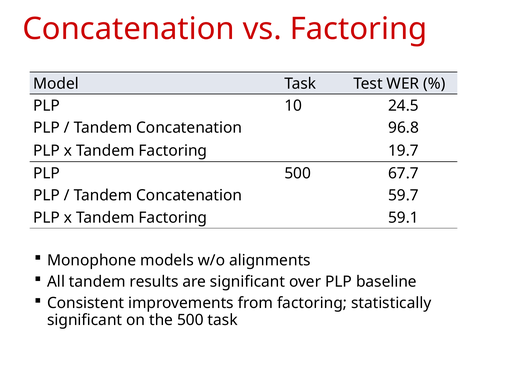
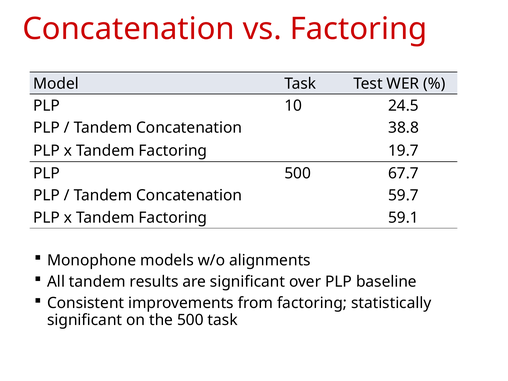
96.8: 96.8 -> 38.8
